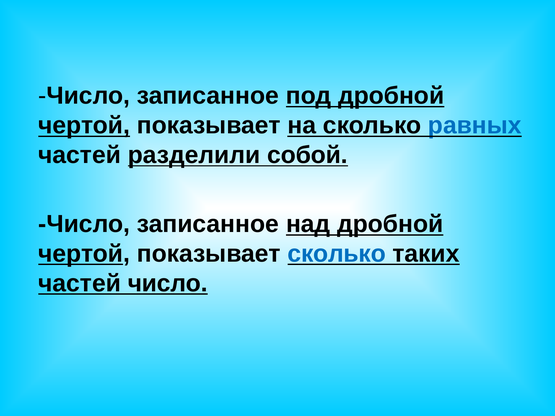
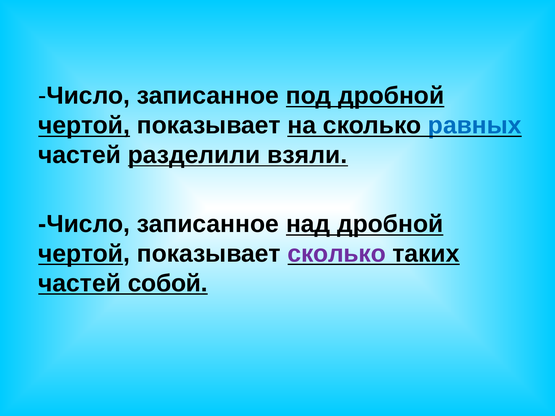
собой: собой -> взяли
сколько at (337, 254) colour: blue -> purple
частей число: число -> собой
